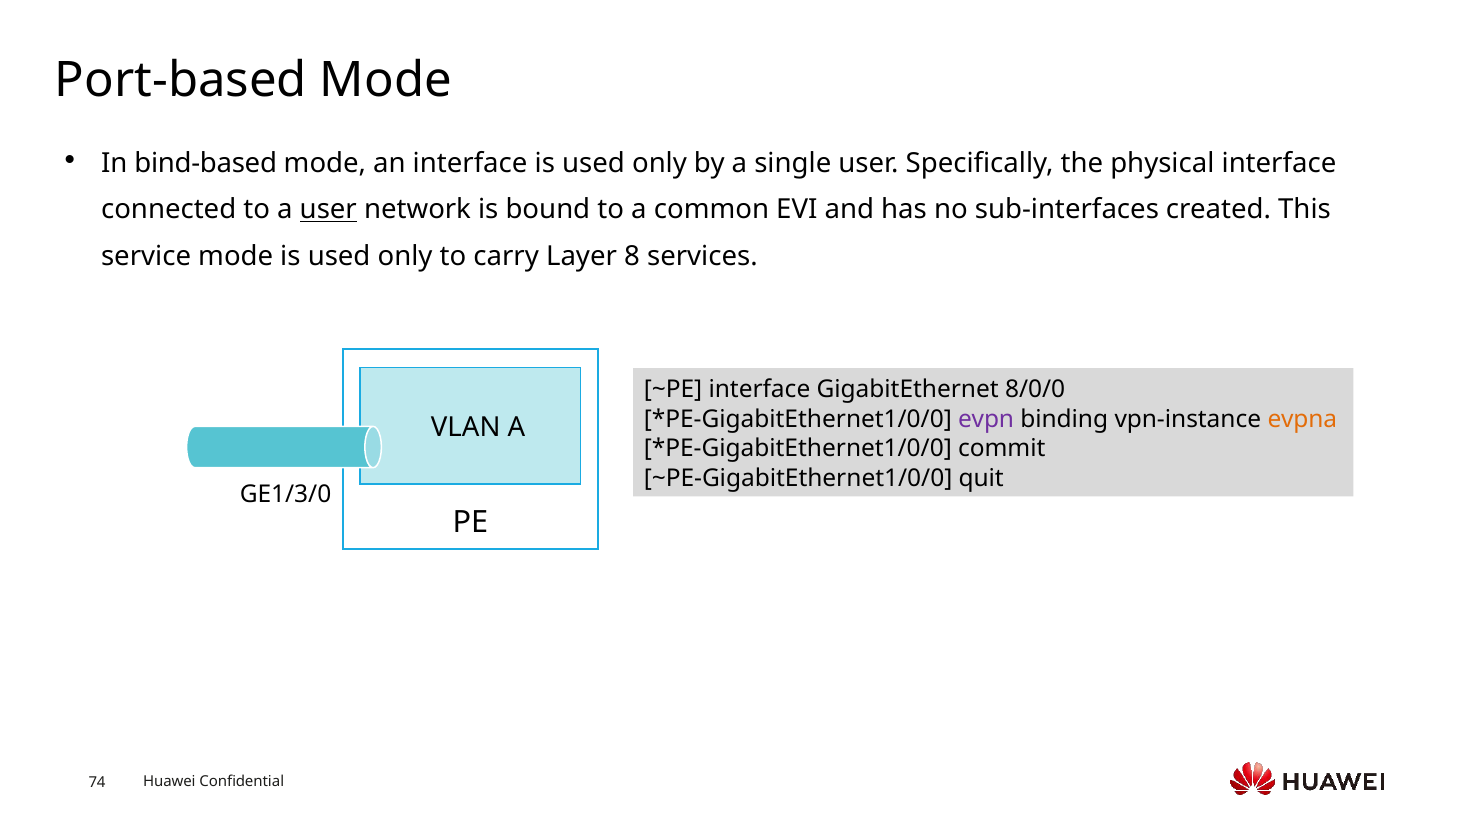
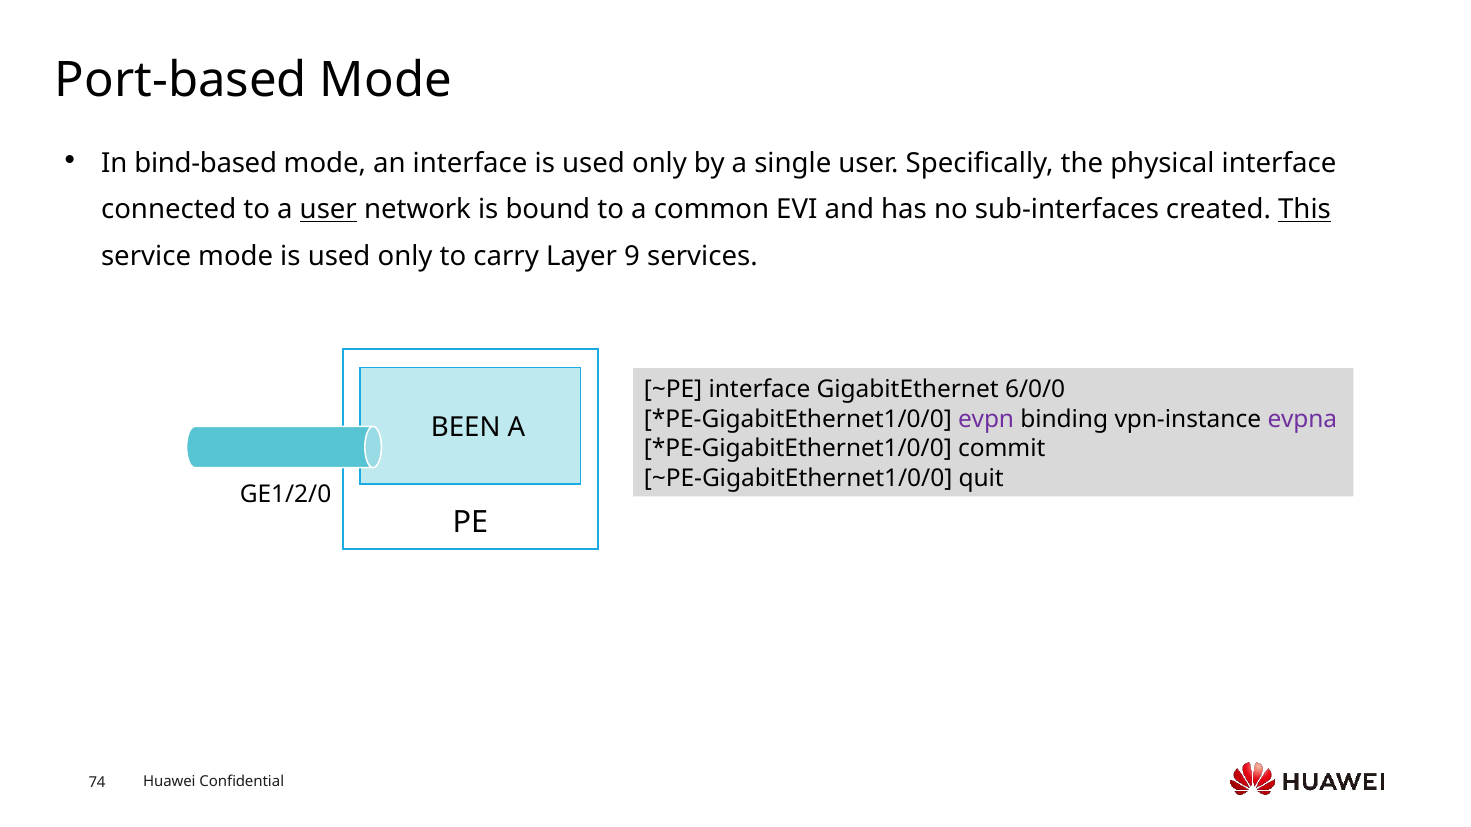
This underline: none -> present
8: 8 -> 9
8/0/0: 8/0/0 -> 6/0/0
evpna colour: orange -> purple
VLAN: VLAN -> BEEN
GE1/3/0: GE1/3/0 -> GE1/2/0
